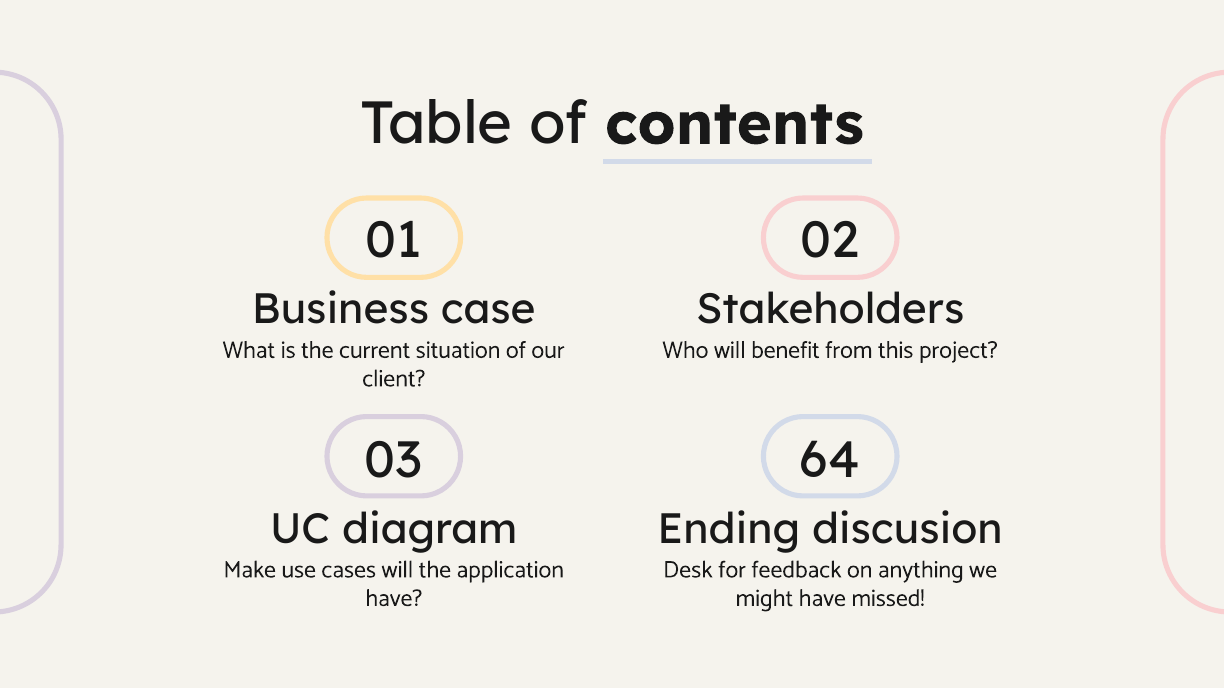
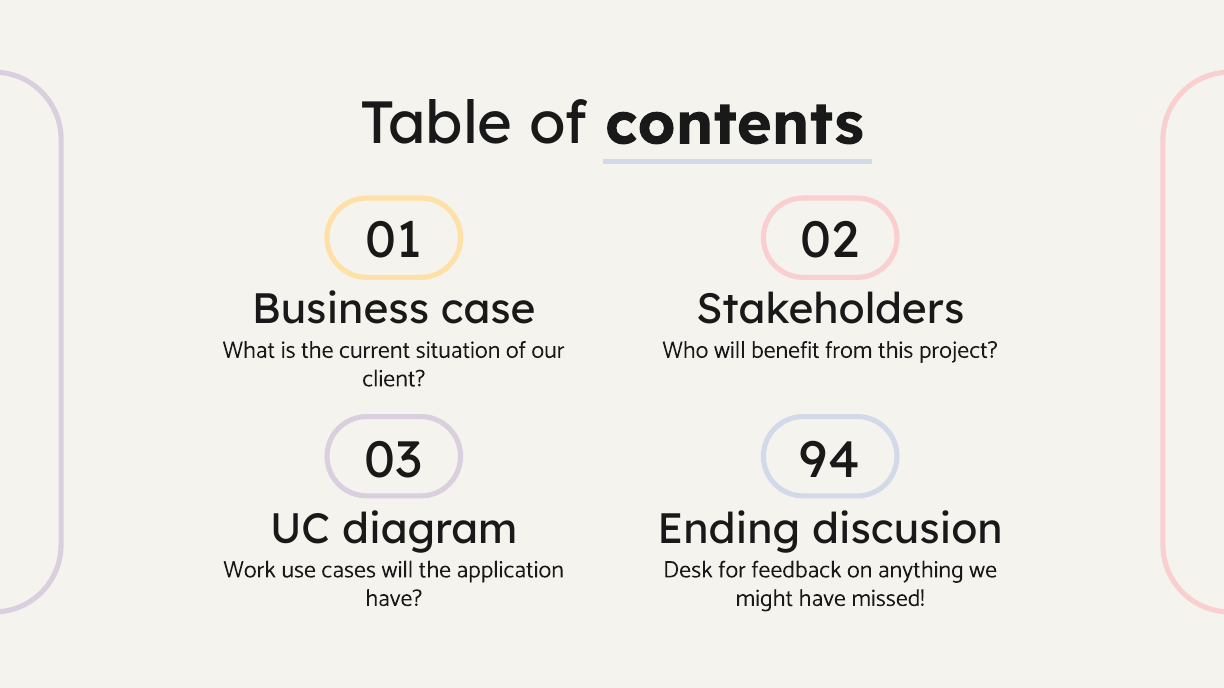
64: 64 -> 94
Make: Make -> Work
